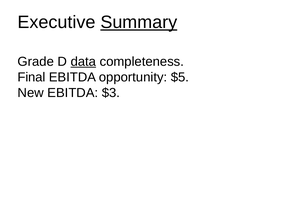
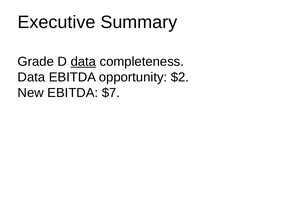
Summary underline: present -> none
Final at (31, 77): Final -> Data
$5: $5 -> $2
$3: $3 -> $7
